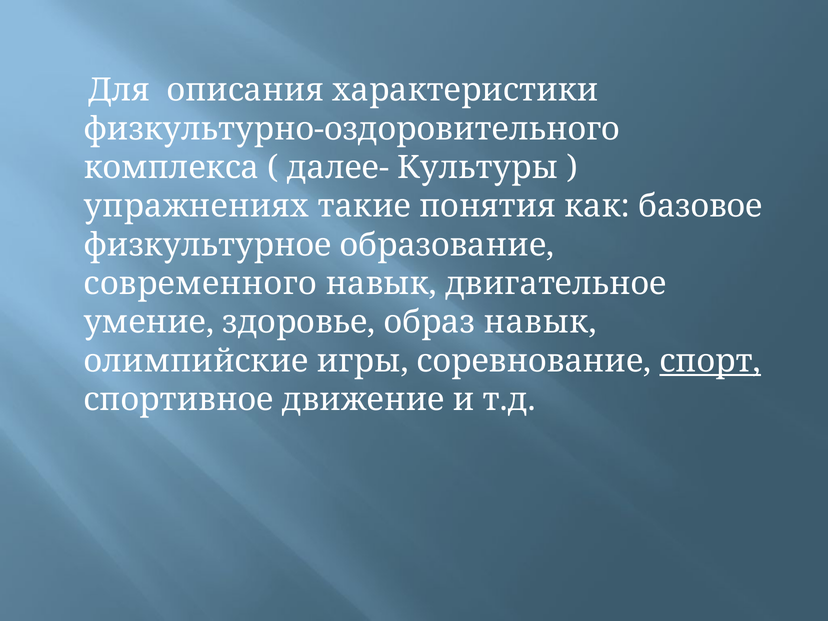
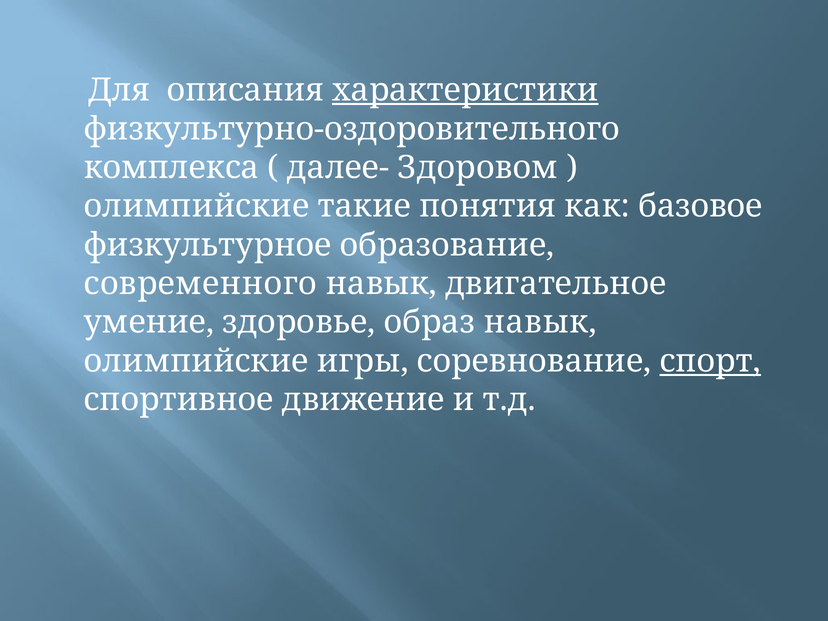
характеристики underline: none -> present
Культуры: Культуры -> Здоровом
упражнениях at (196, 206): упражнениях -> олимпийские
